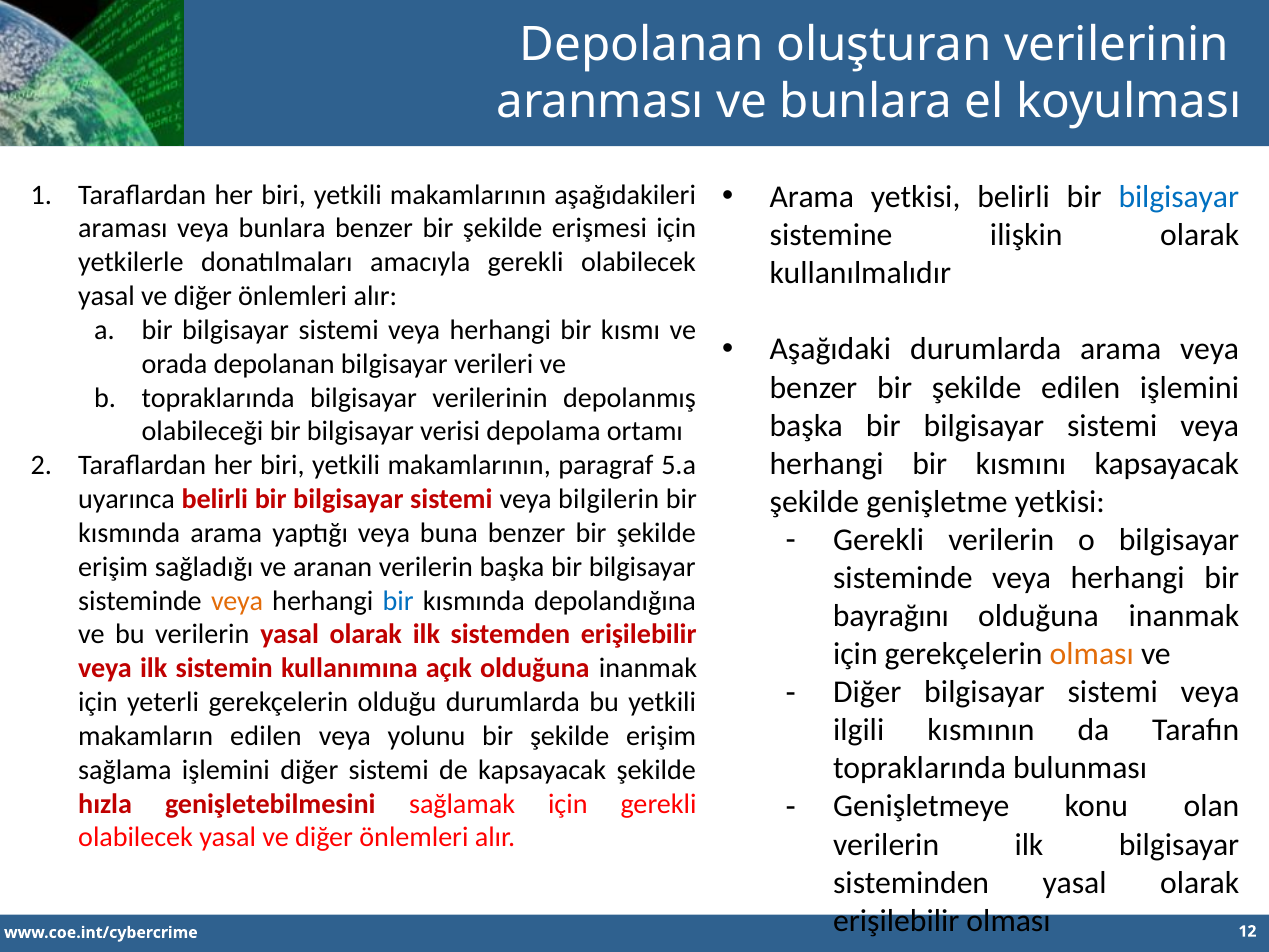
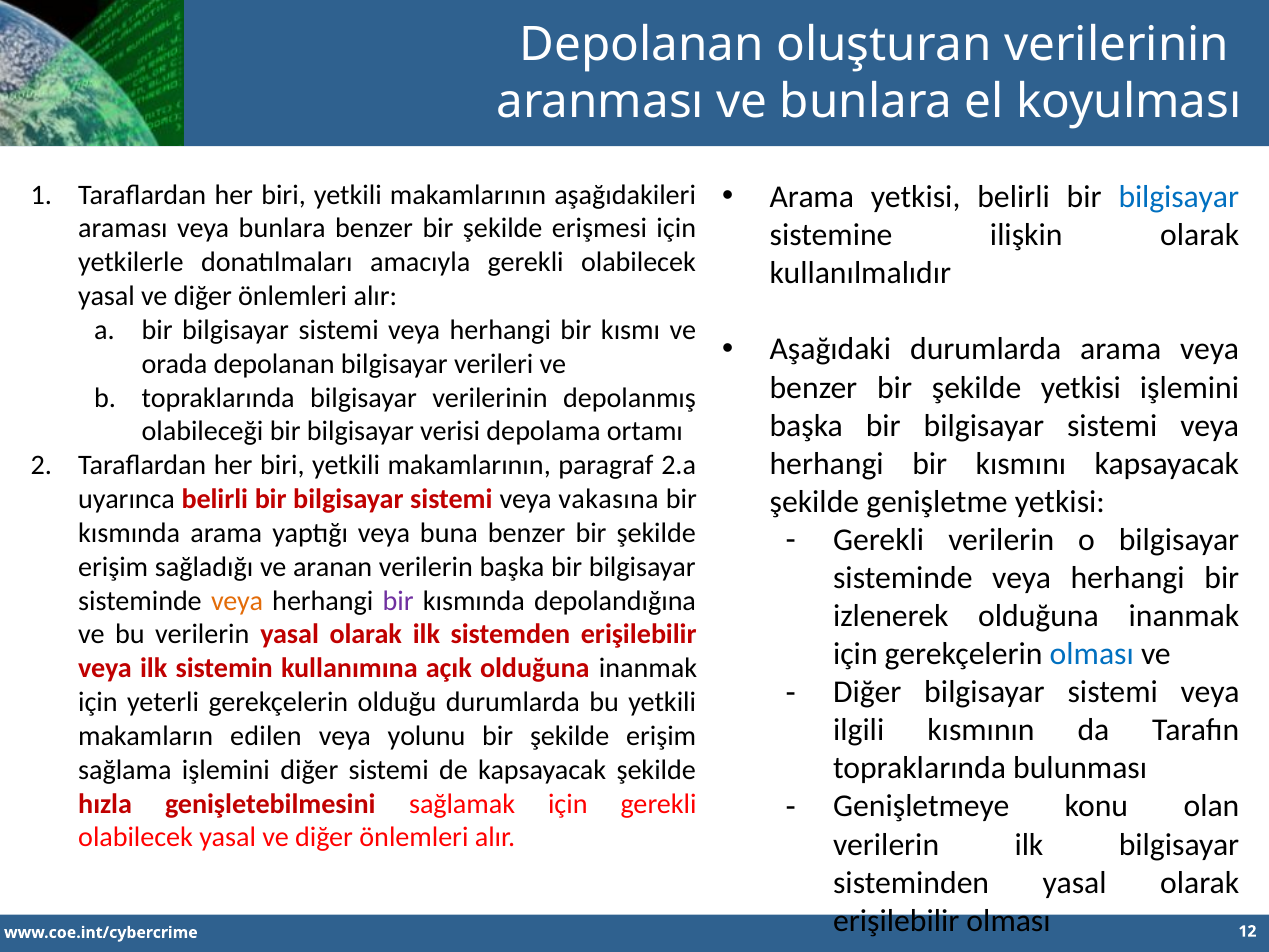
şekilde edilen: edilen -> yetkisi
5.a: 5.a -> 2.a
bilgilerin: bilgilerin -> vakasına
bir at (398, 601) colour: blue -> purple
bayrağını: bayrağını -> izlenerek
olması at (1092, 654) colour: orange -> blue
